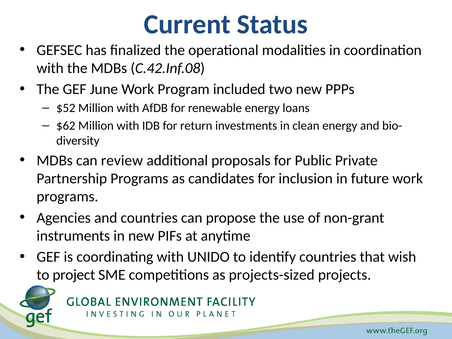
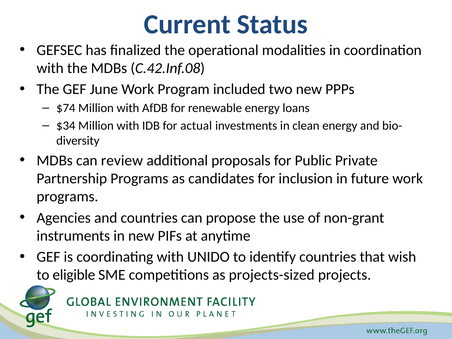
$52: $52 -> $74
$62: $62 -> $34
return: return -> actual
project: project -> eligible
